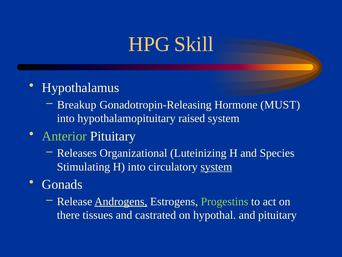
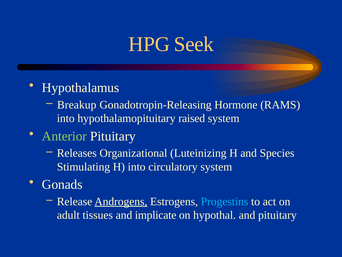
Skill: Skill -> Seek
MUST: MUST -> RAMS
system at (216, 167) underline: present -> none
Progestins colour: light green -> light blue
there: there -> adult
castrated: castrated -> implicate
